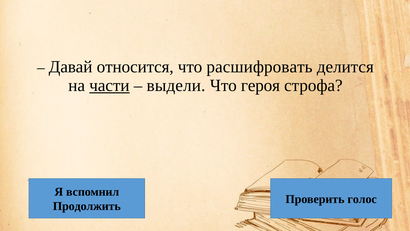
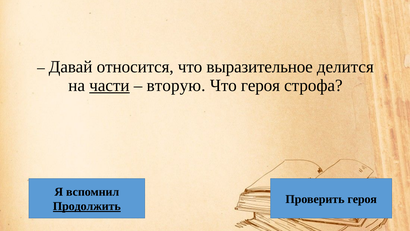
расшифровать: расшифровать -> выразительное
выдели: выдели -> вторую
Проверить голос: голос -> героя
Продолжить underline: none -> present
